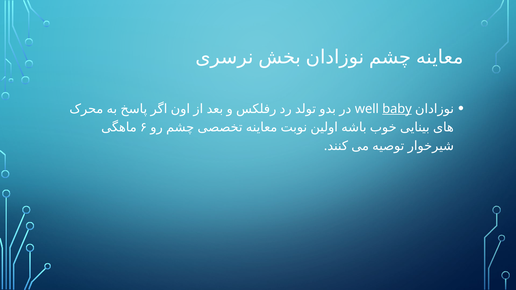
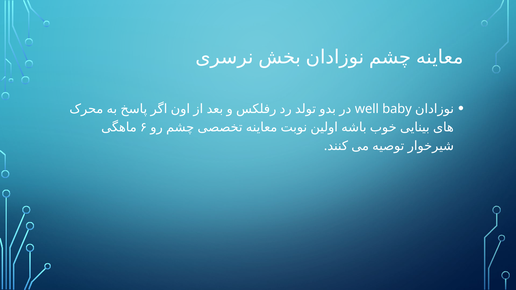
baby underline: present -> none
